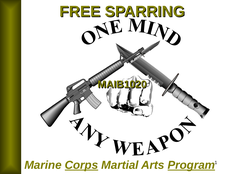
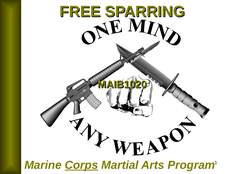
Program underline: present -> none
